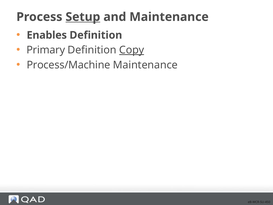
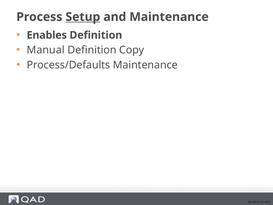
Primary: Primary -> Manual
Copy underline: present -> none
Process/Machine: Process/Machine -> Process/Defaults
